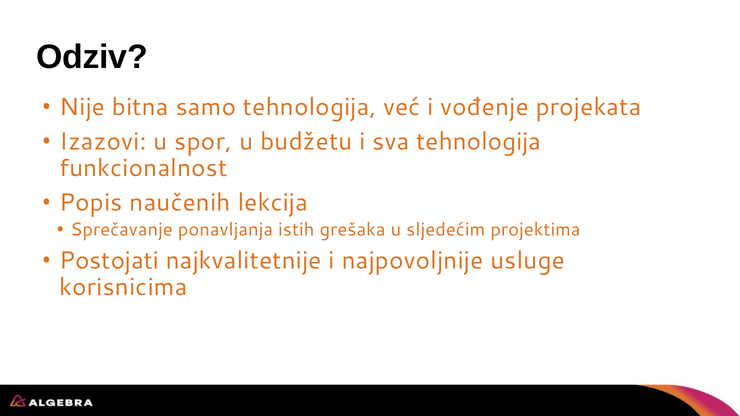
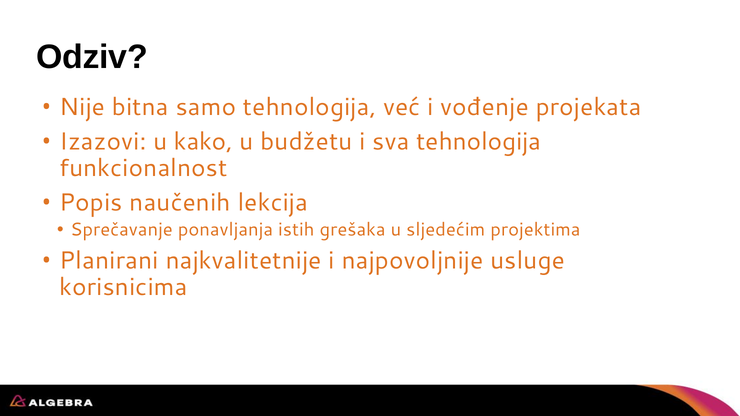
spor: spor -> kako
Postojati: Postojati -> Planirani
